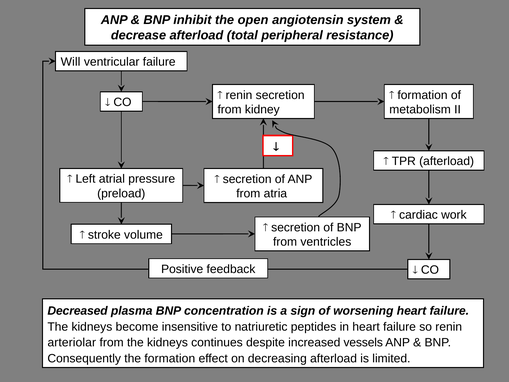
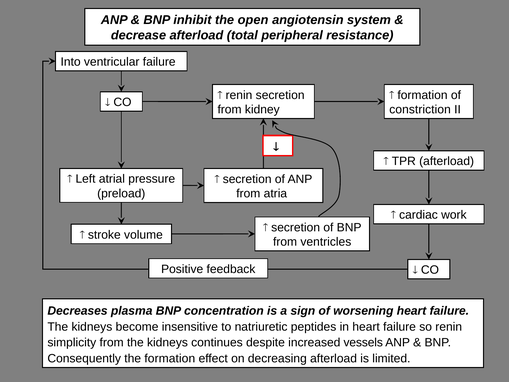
Will: Will -> Into
metabolism: metabolism -> constriction
Decreased: Decreased -> Decreases
arteriolar: arteriolar -> simplicity
